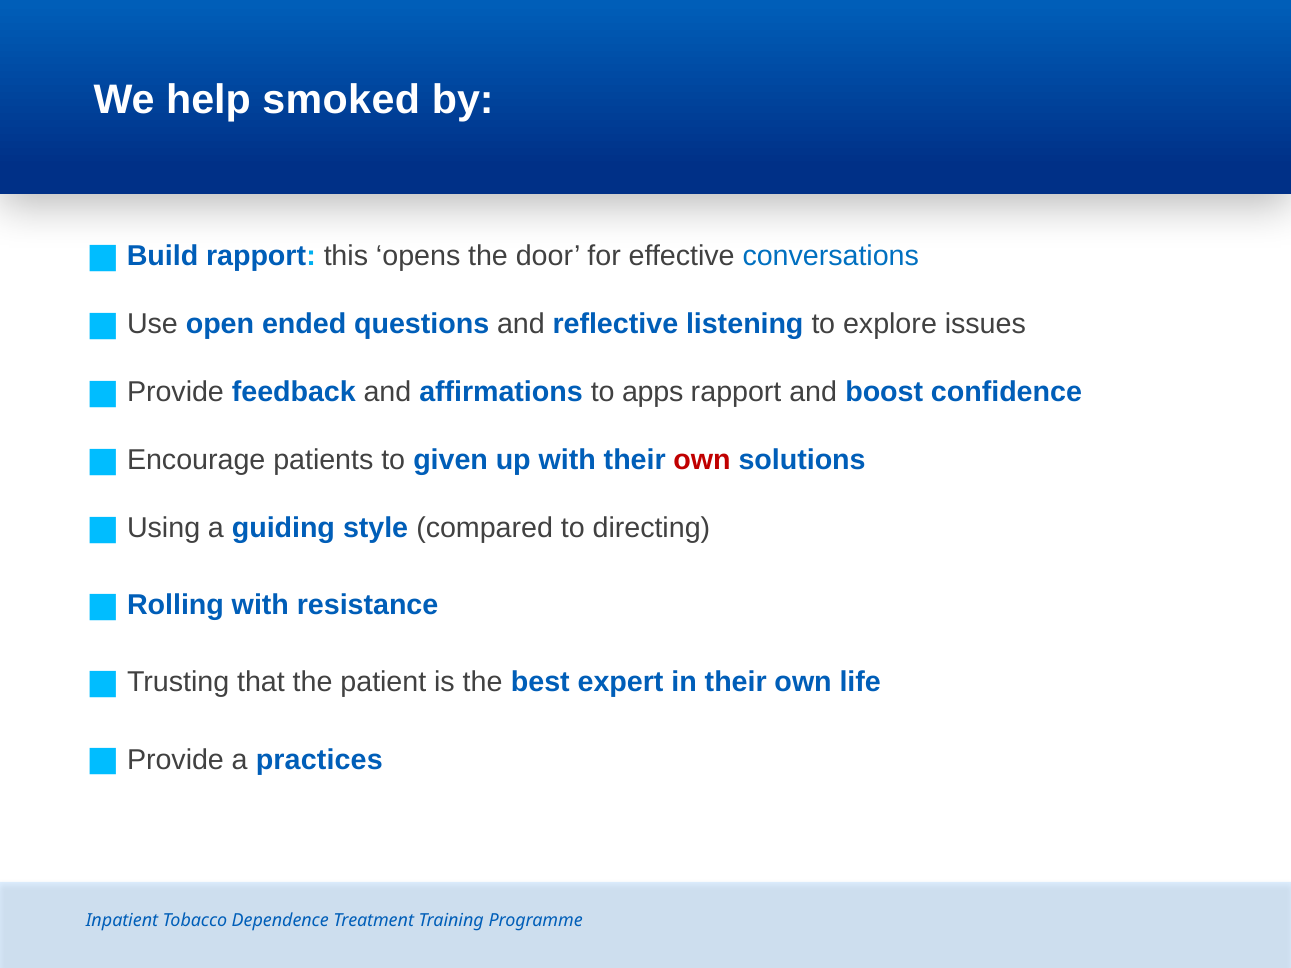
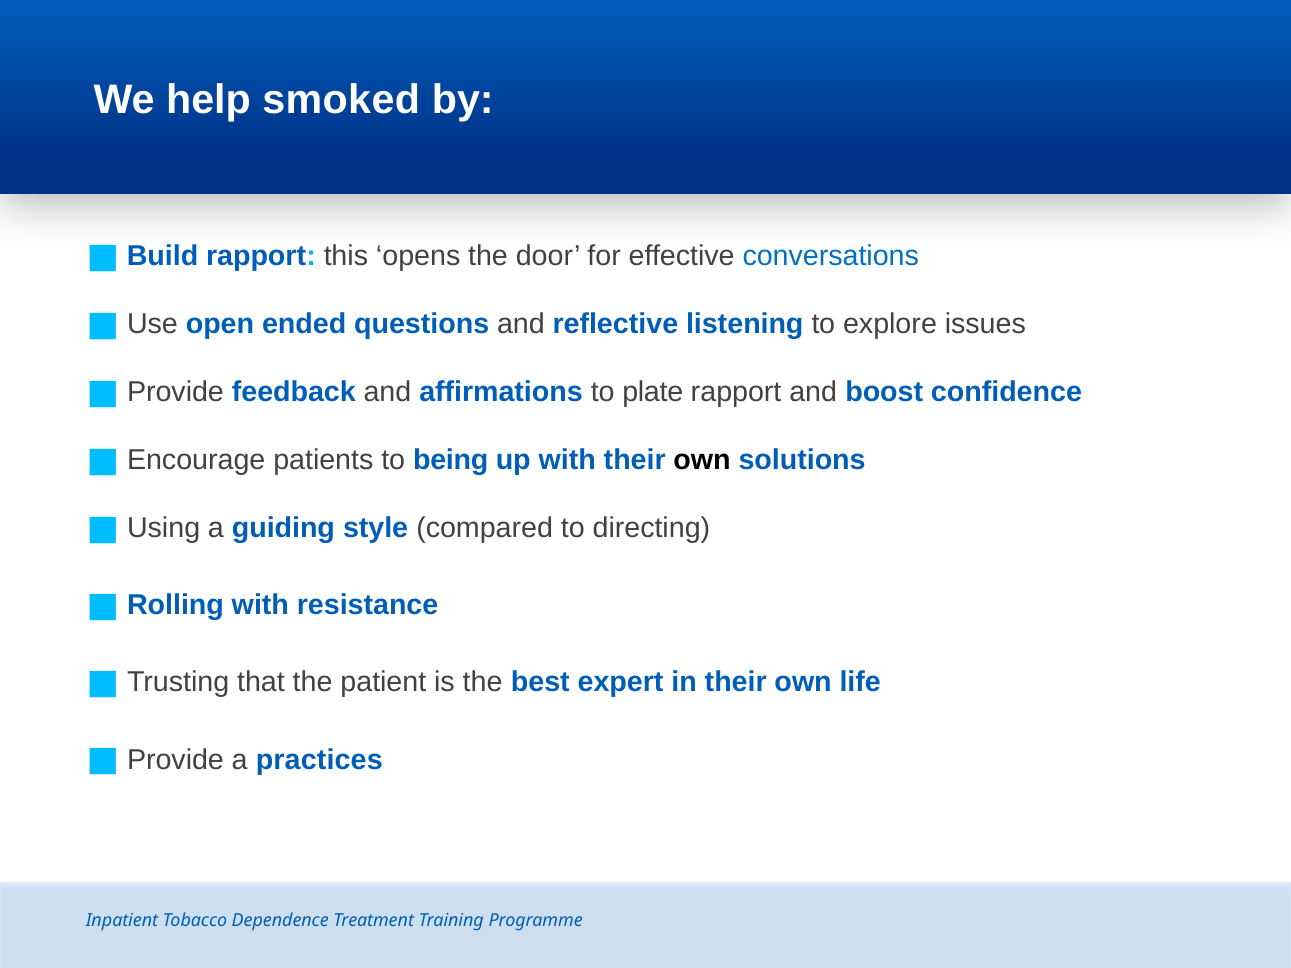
apps: apps -> plate
given: given -> being
own at (702, 460) colour: red -> black
